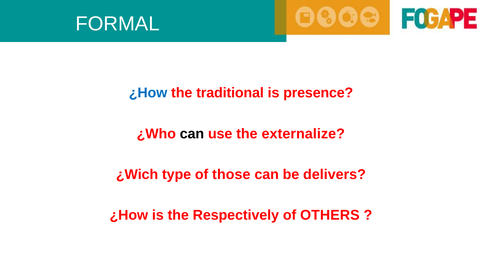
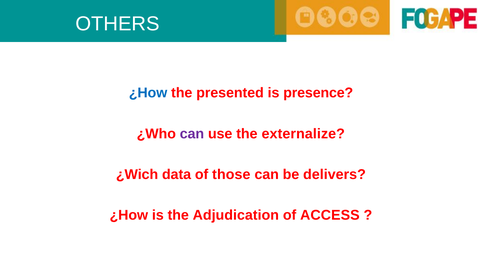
FORMAL: FORMAL -> OTHERS
traditional: traditional -> presented
can at (192, 134) colour: black -> purple
type: type -> data
Respectively: Respectively -> Adjudication
OTHERS: OTHERS -> ACCESS
